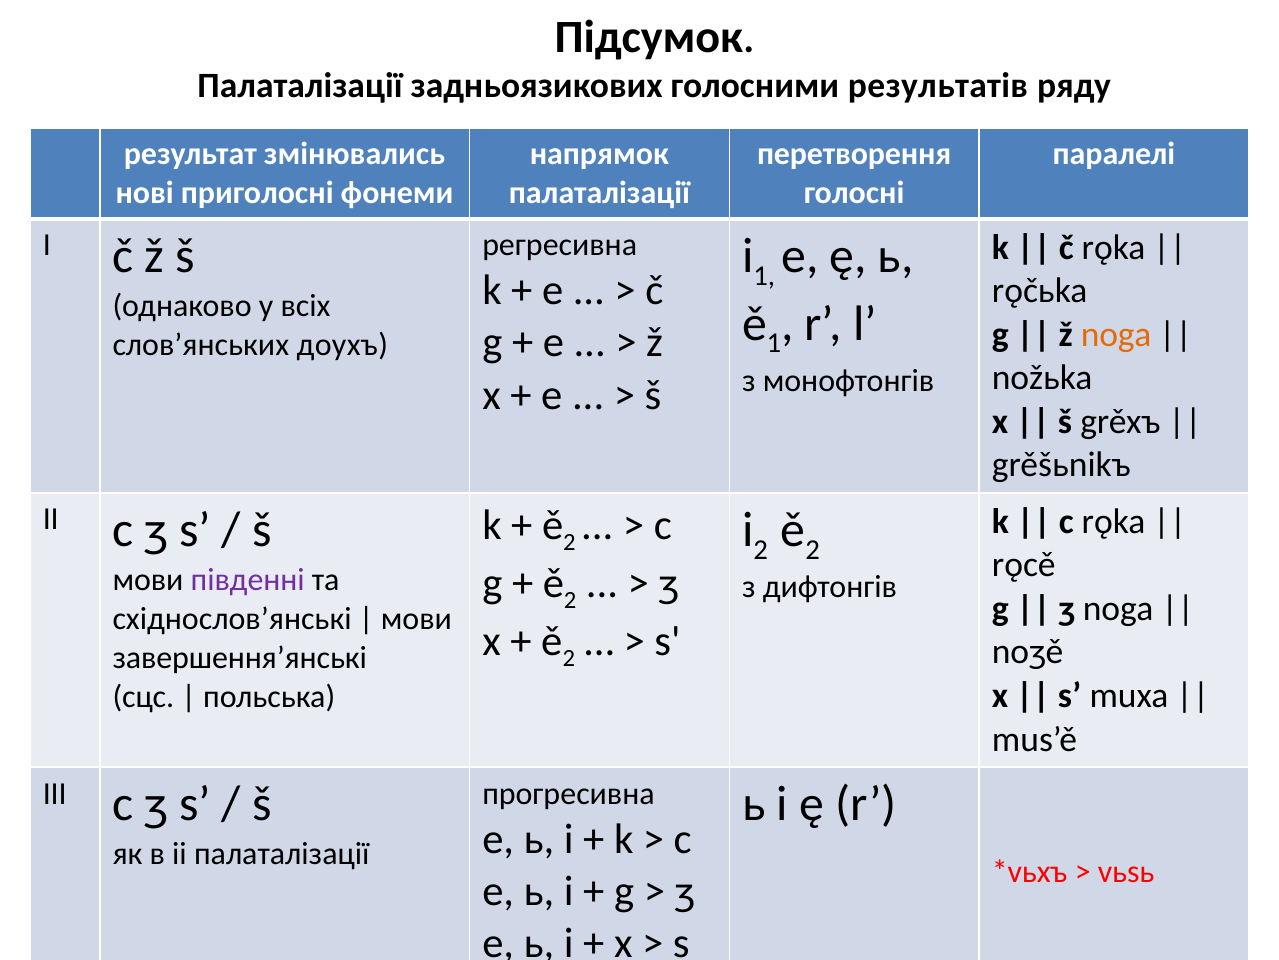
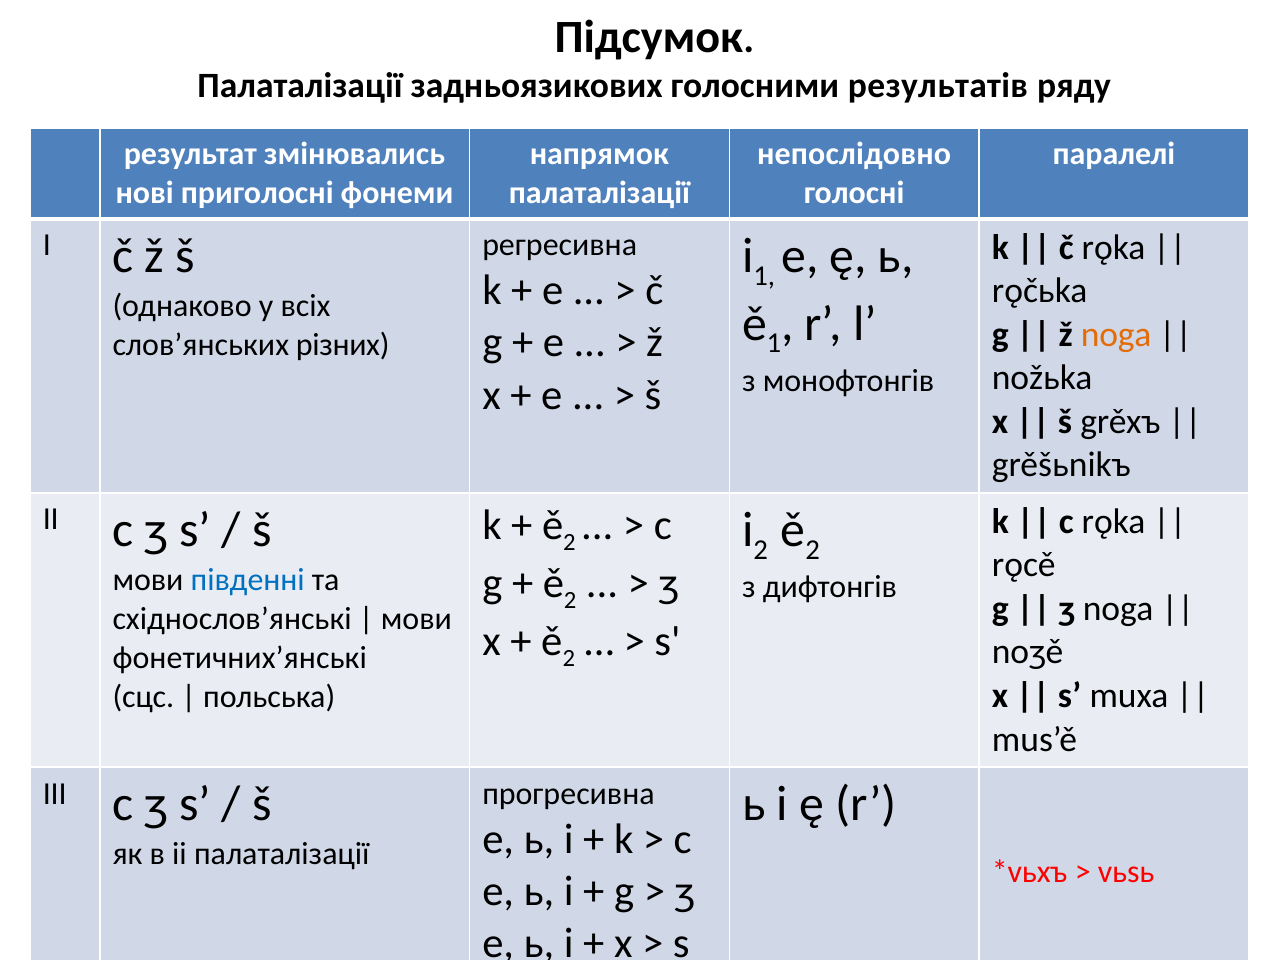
перетворення: перетворення -> непослідовно
доухъ: доухъ -> різних
південні colour: purple -> blue
завершення’янські: завершення’янські -> фонетичних’янські
